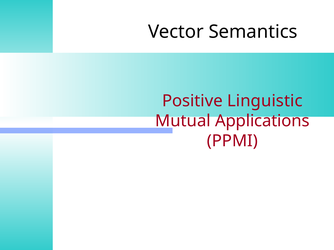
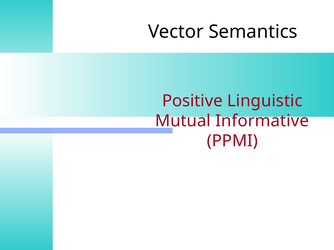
Applications: Applications -> Informative
